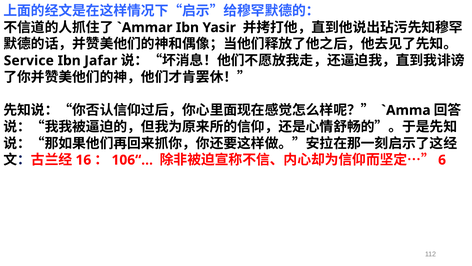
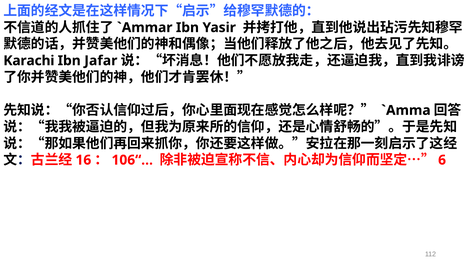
Service: Service -> Karachi
